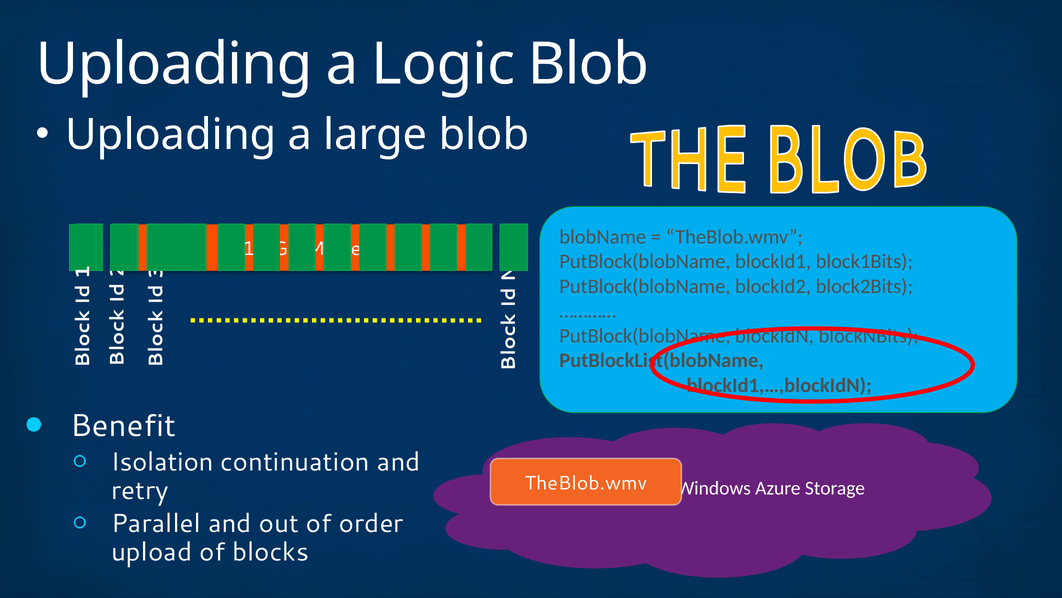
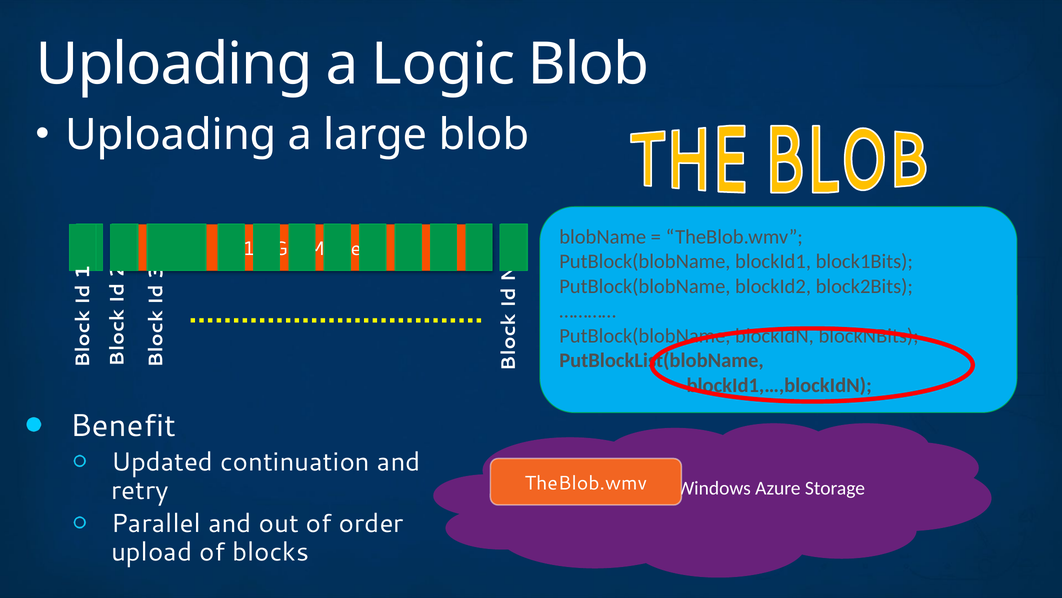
Isolation: Isolation -> Updated
